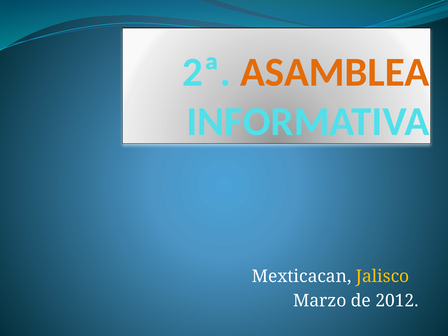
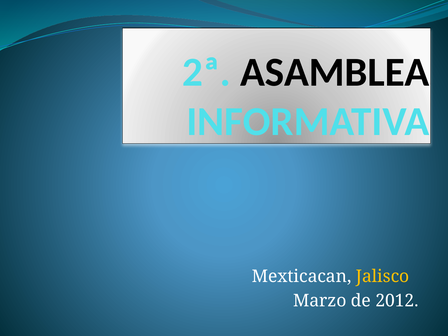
ASAMBLEA colour: orange -> black
